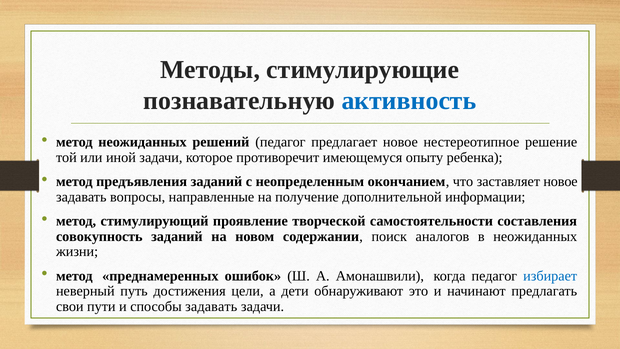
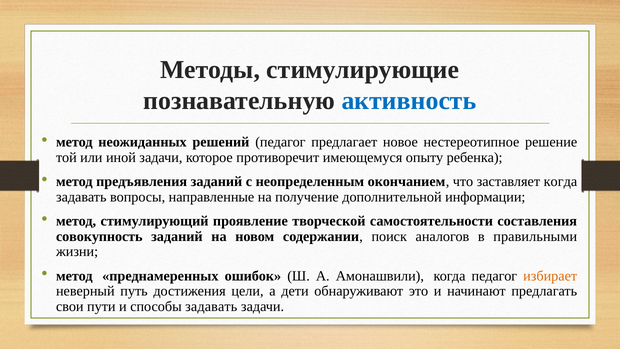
заставляет новое: новое -> когда
в неожиданных: неожиданных -> правильными
избирает colour: blue -> orange
